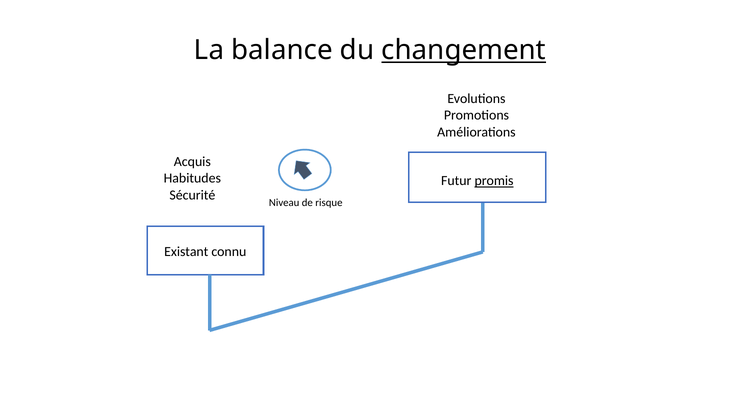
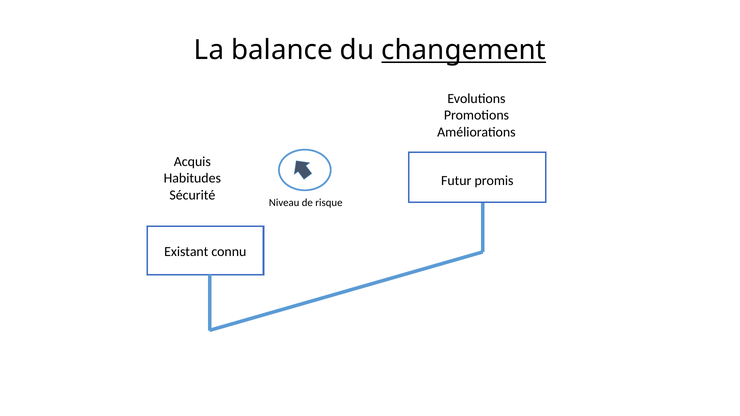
promis underline: present -> none
